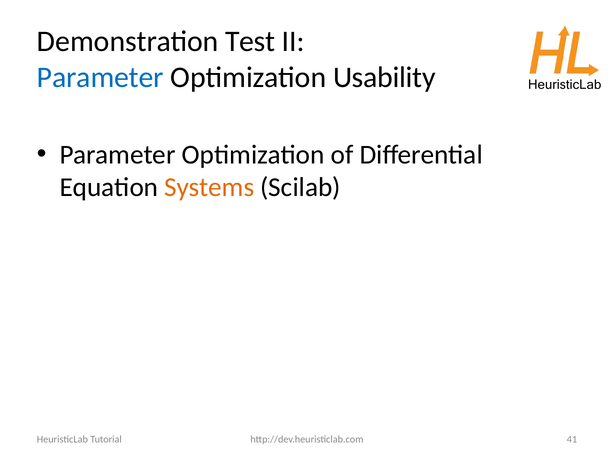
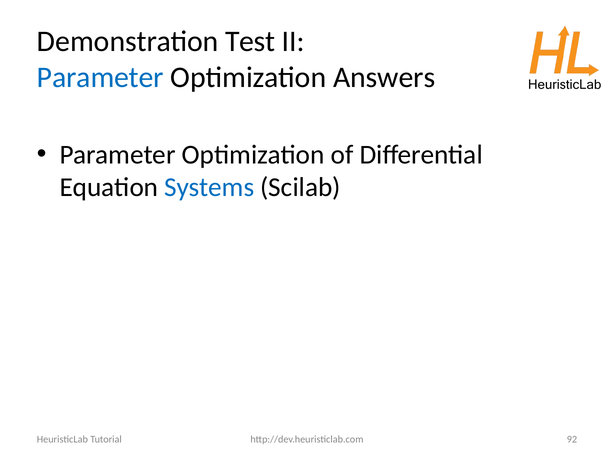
Usability: Usability -> Answers
Systems colour: orange -> blue
41: 41 -> 92
